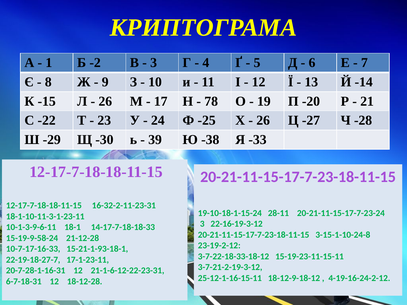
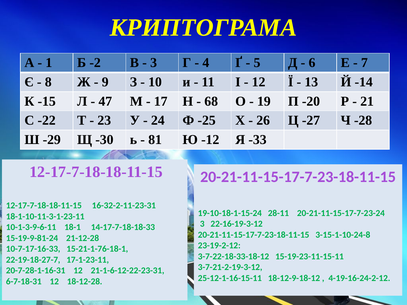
26 at (105, 101): 26 -> 47
78: 78 -> 68
39: 39 -> 81
-38: -38 -> -12
15-19-9-58-24: 15-19-9-58-24 -> 15-19-9-81-24
15-21-1-93-18-1: 15-21-1-93-18-1 -> 15-21-1-76-18-1
